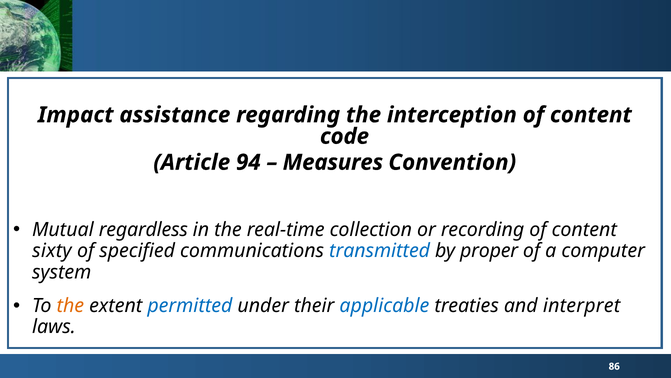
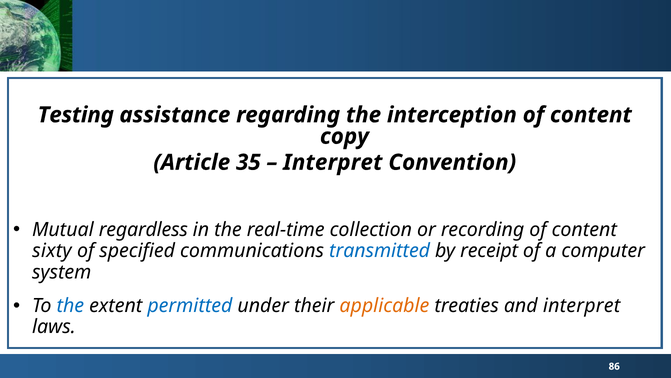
Impact: Impact -> Testing
code: code -> copy
94: 94 -> 35
Measures at (333, 162): Measures -> Interpret
proper: proper -> receipt
the at (70, 305) colour: orange -> blue
applicable colour: blue -> orange
